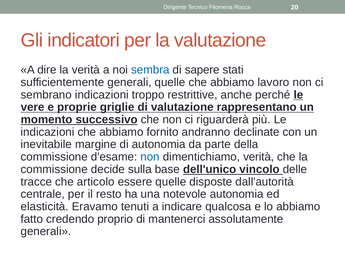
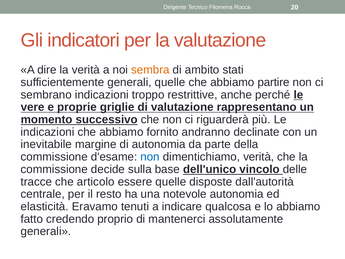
sembra colour: blue -> orange
sapere: sapere -> ambito
lavoro: lavoro -> partire
